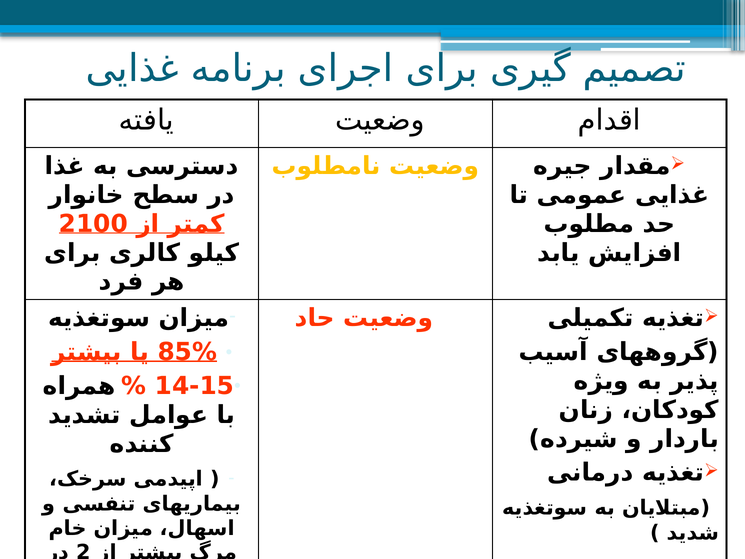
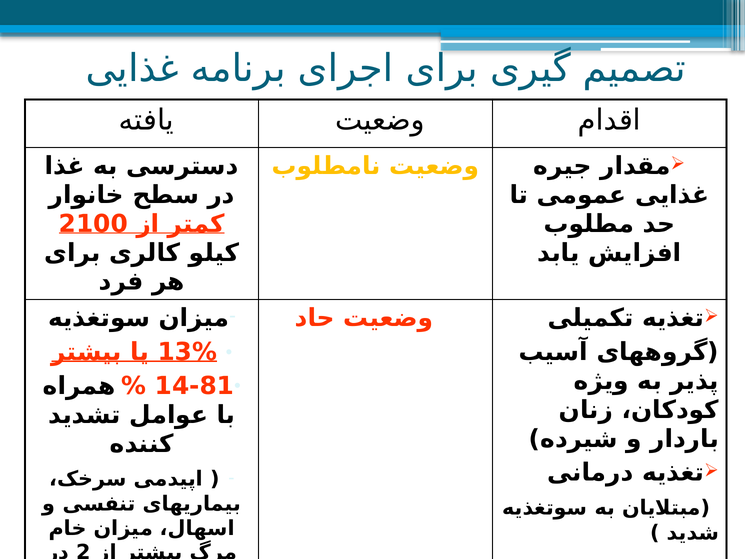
85%: 85% -> 13%
14-15: 14-15 -> 14-81
